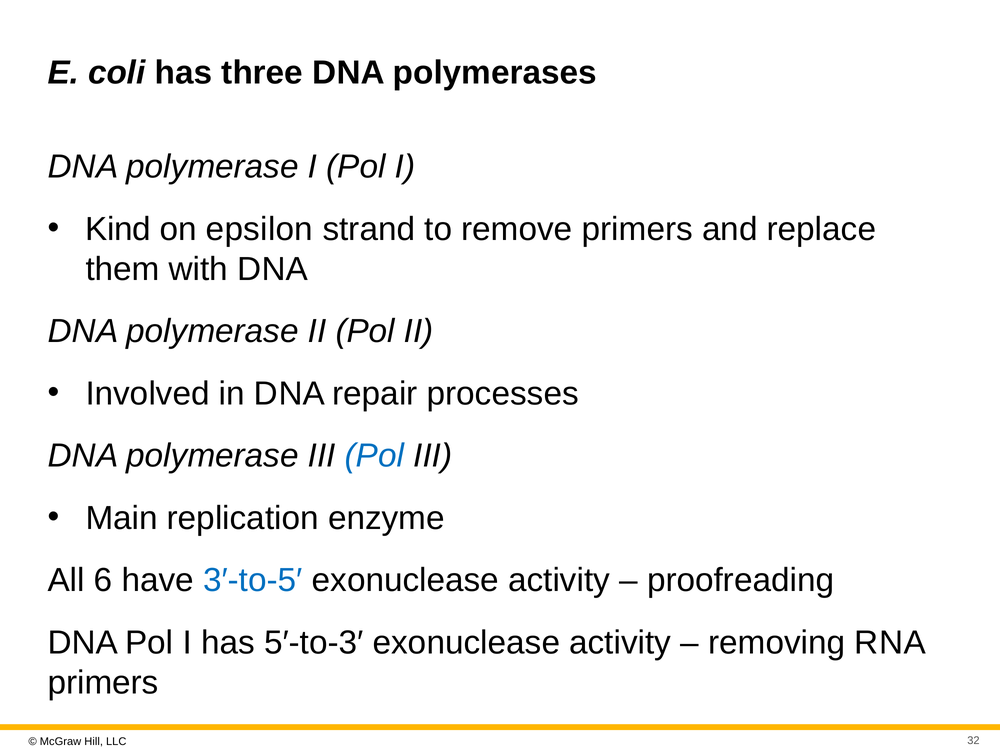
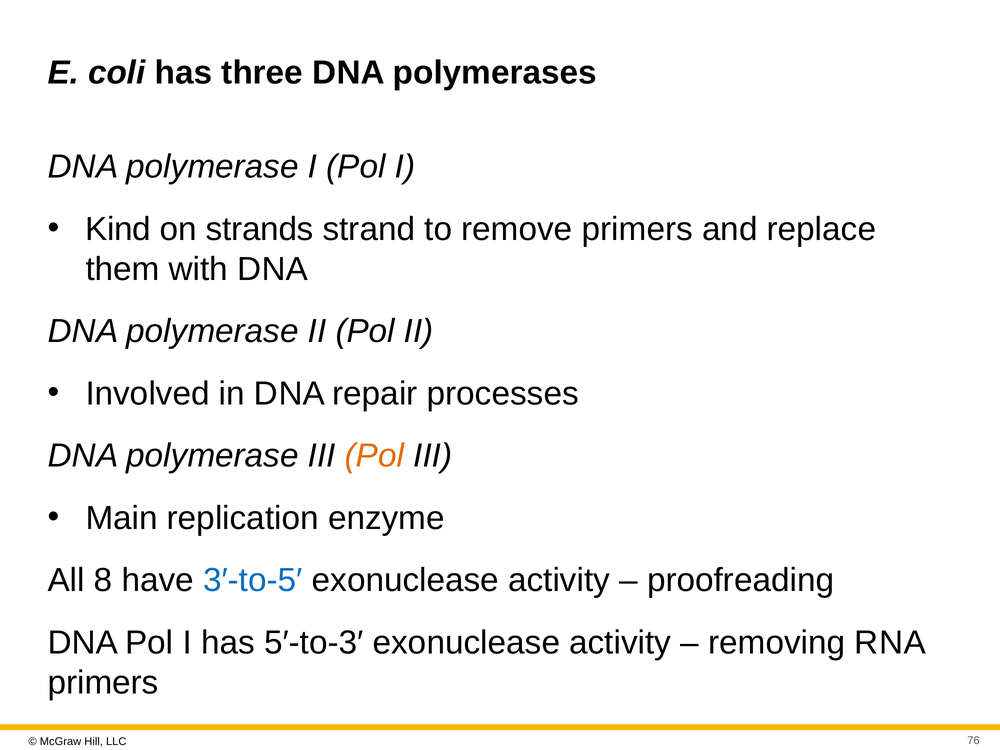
epsilon: epsilon -> strands
Pol at (375, 456) colour: blue -> orange
6: 6 -> 8
32: 32 -> 76
